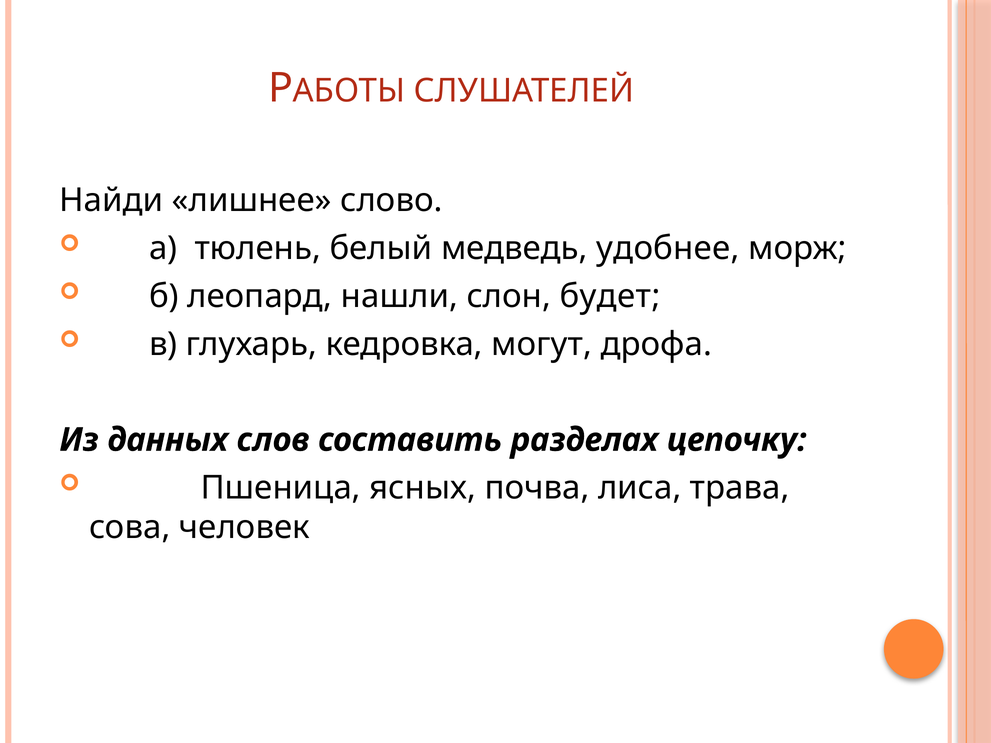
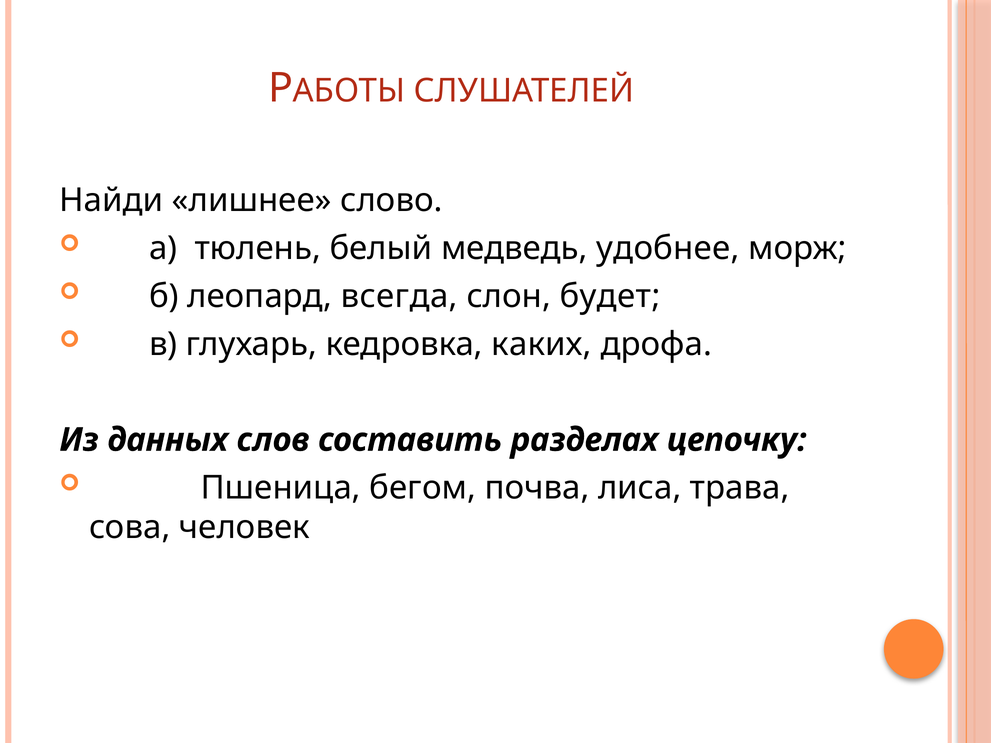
нашли: нашли -> всегда
могут: могут -> каких
ясных: ясных -> бегом
